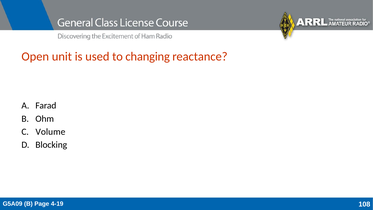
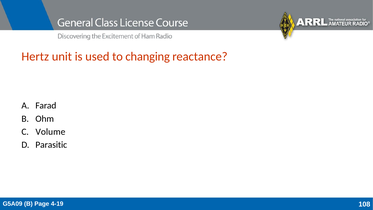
Open: Open -> Hertz
Blocking: Blocking -> Parasitic
